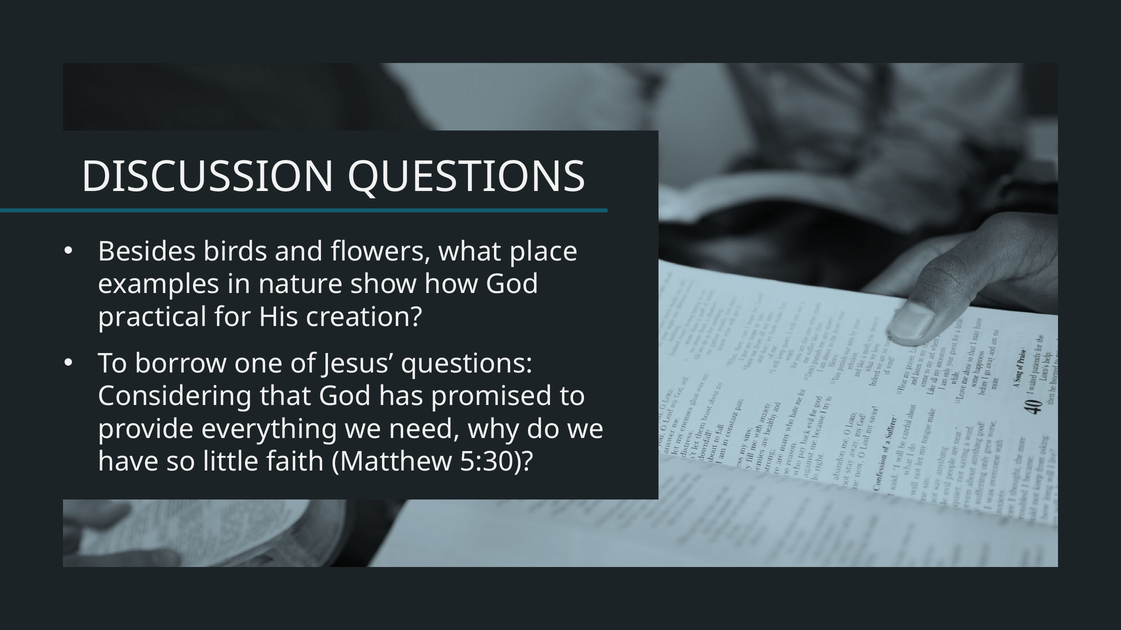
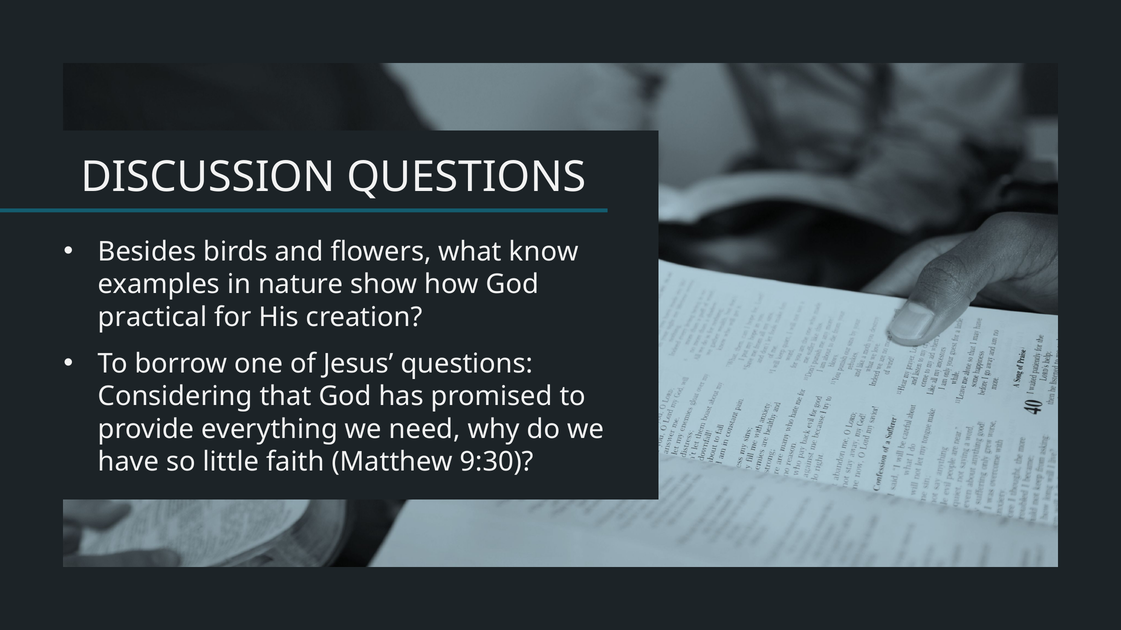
place: place -> know
5:30: 5:30 -> 9:30
